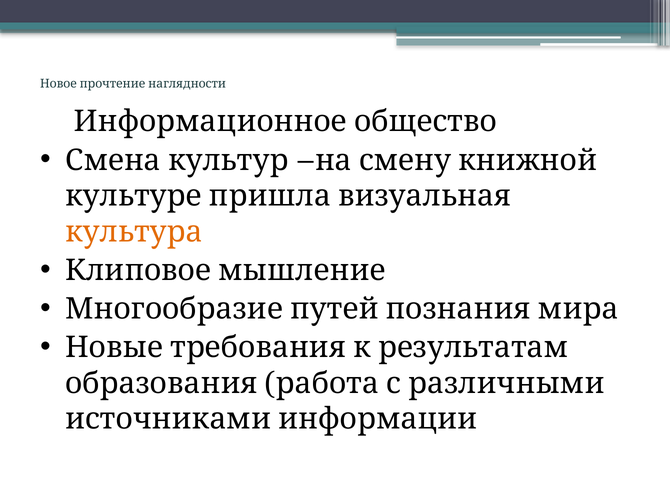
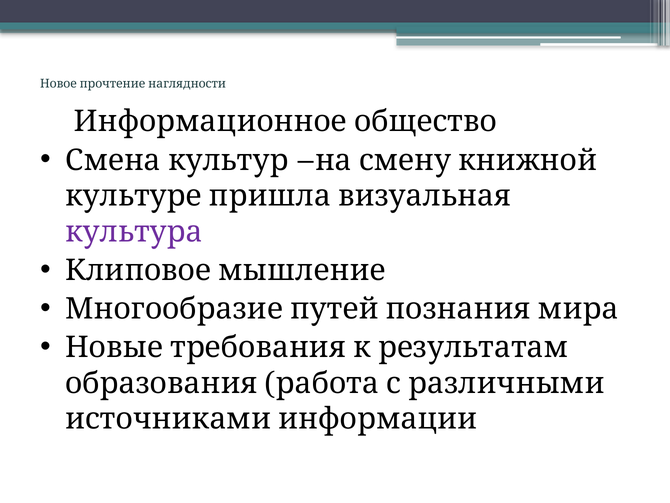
культура colour: orange -> purple
